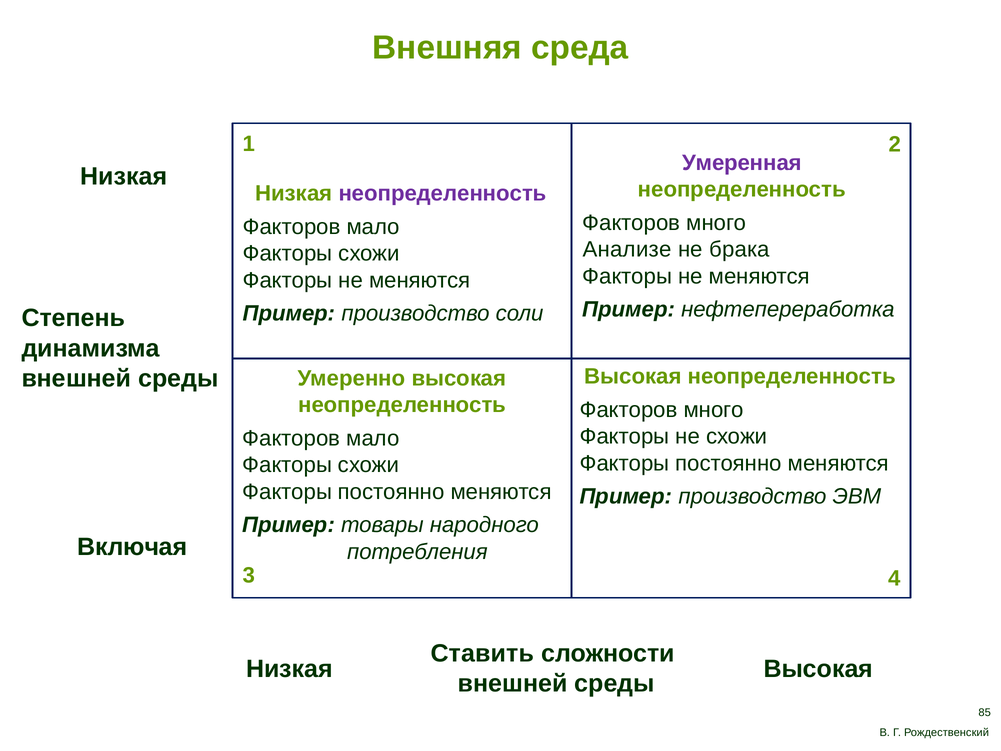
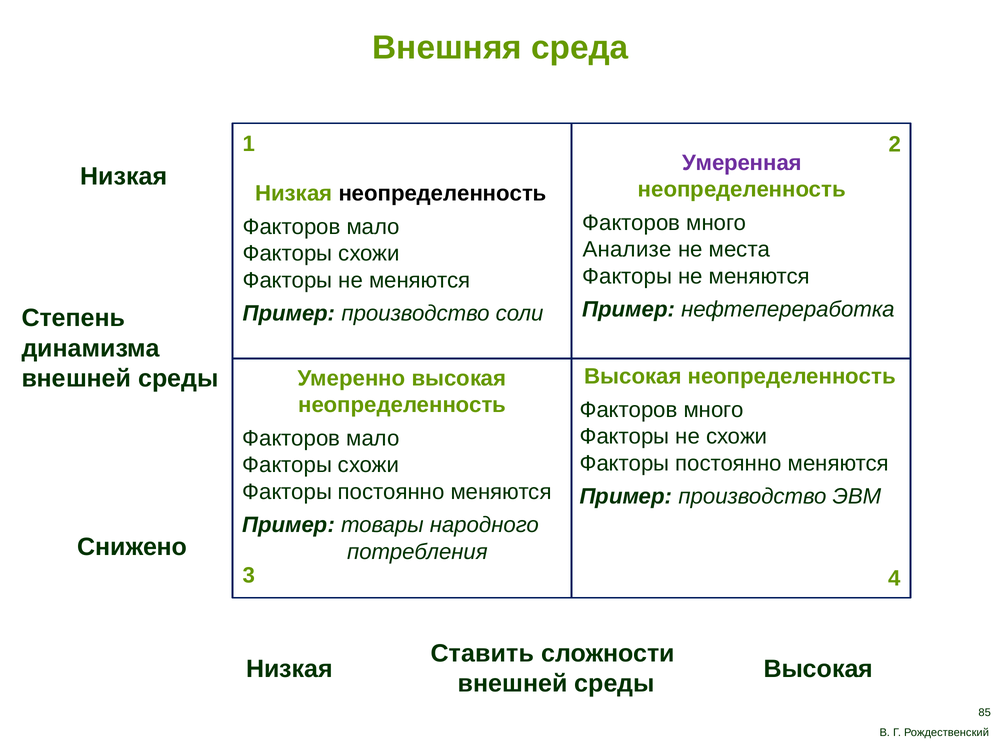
неопределенность at (443, 193) colour: purple -> black
брака: брака -> места
Включая: Включая -> Снижено
